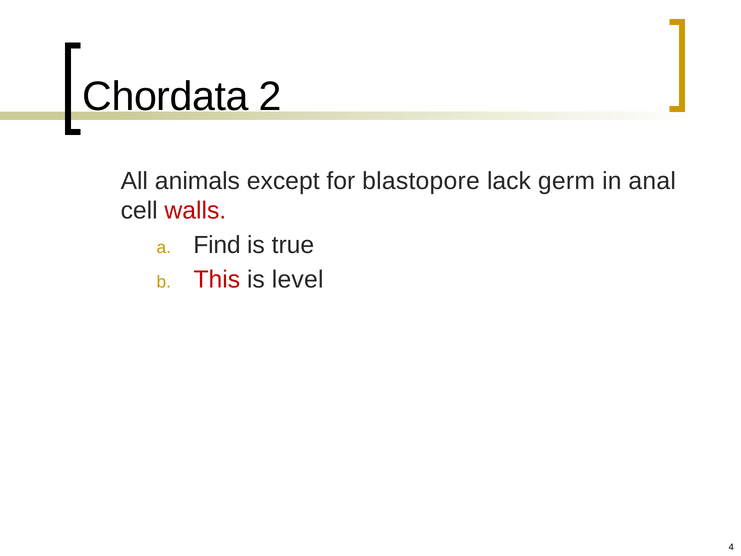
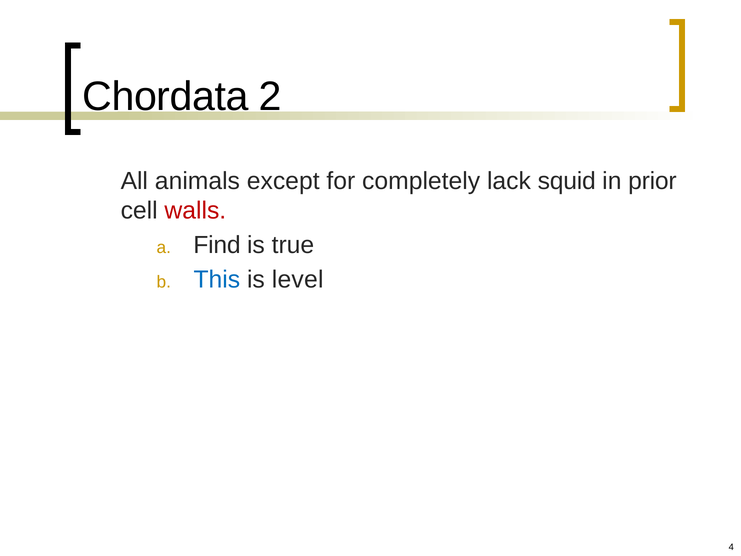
blastopore: blastopore -> completely
germ: germ -> squid
anal: anal -> prior
This colour: red -> blue
